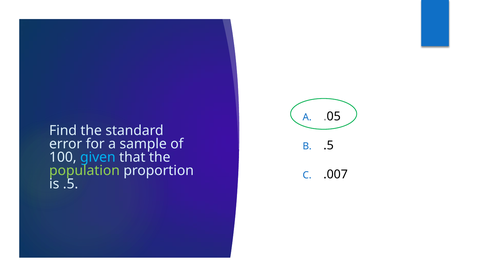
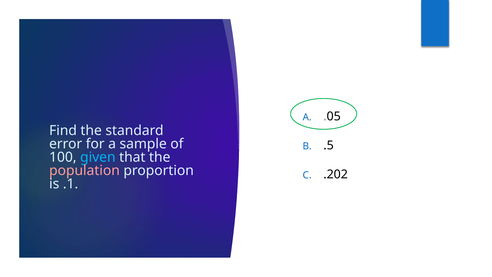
population colour: light green -> pink
.007: .007 -> .202
is .5: .5 -> .1
